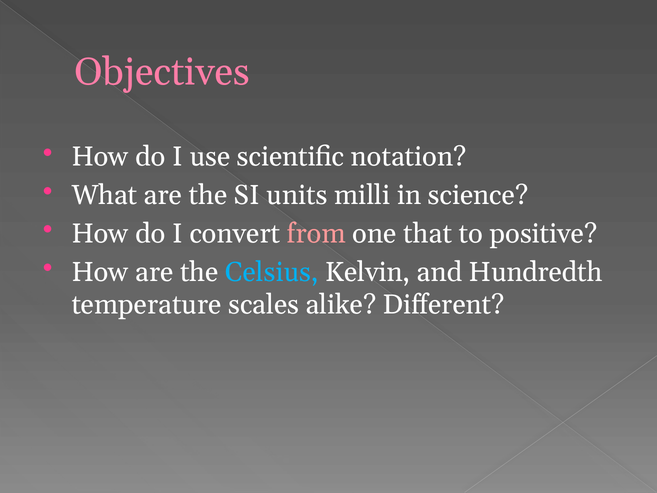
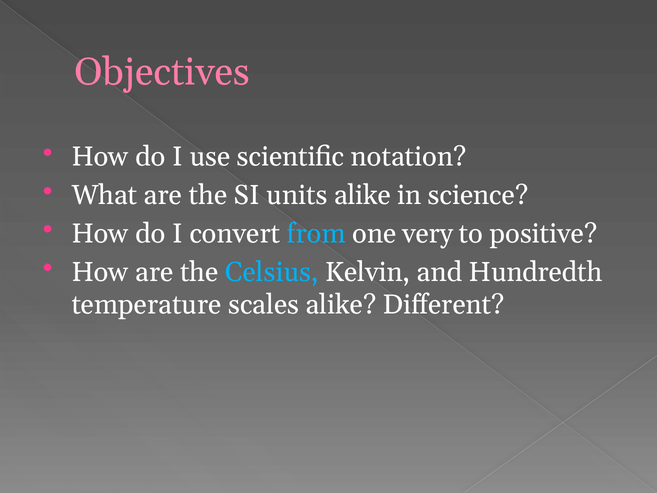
units milli: milli -> alike
from colour: pink -> light blue
that: that -> very
